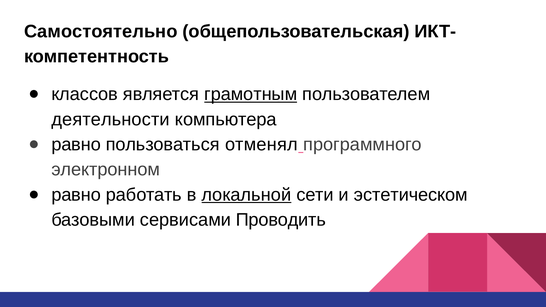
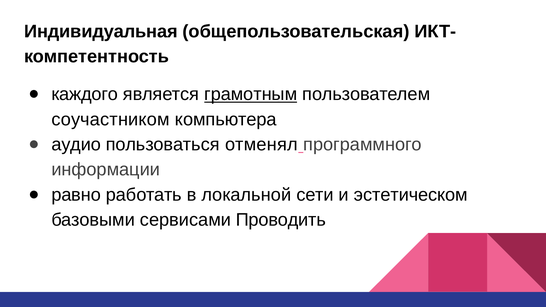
Самостоятельно: Самостоятельно -> Индивидуальная
классов: классов -> каждого
деятельности: деятельности -> соучастником
равно at (76, 145): равно -> аудио
электронном: электронном -> информации
локальной underline: present -> none
